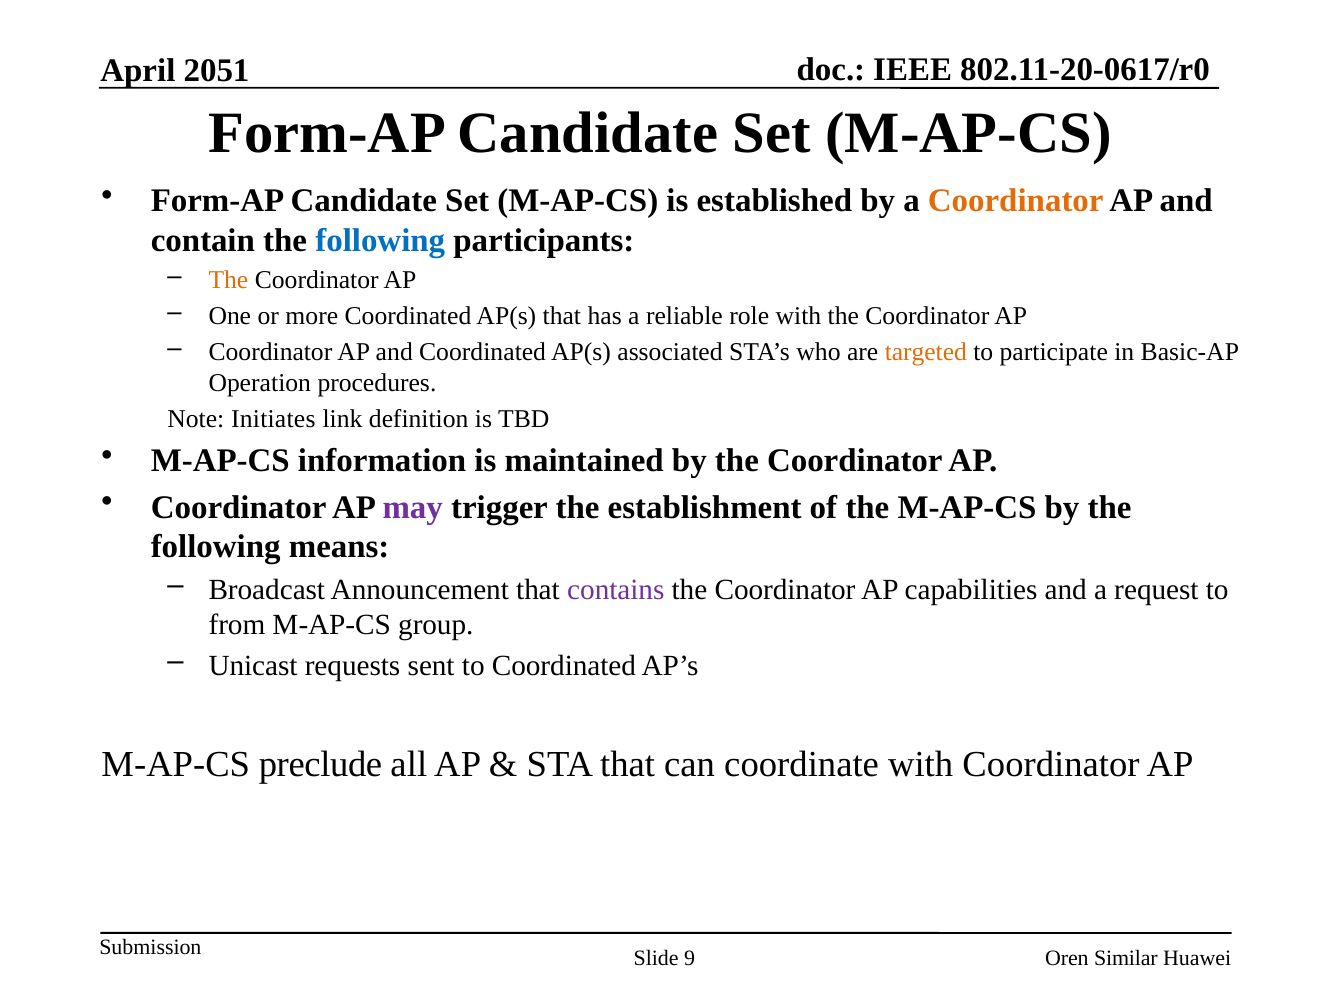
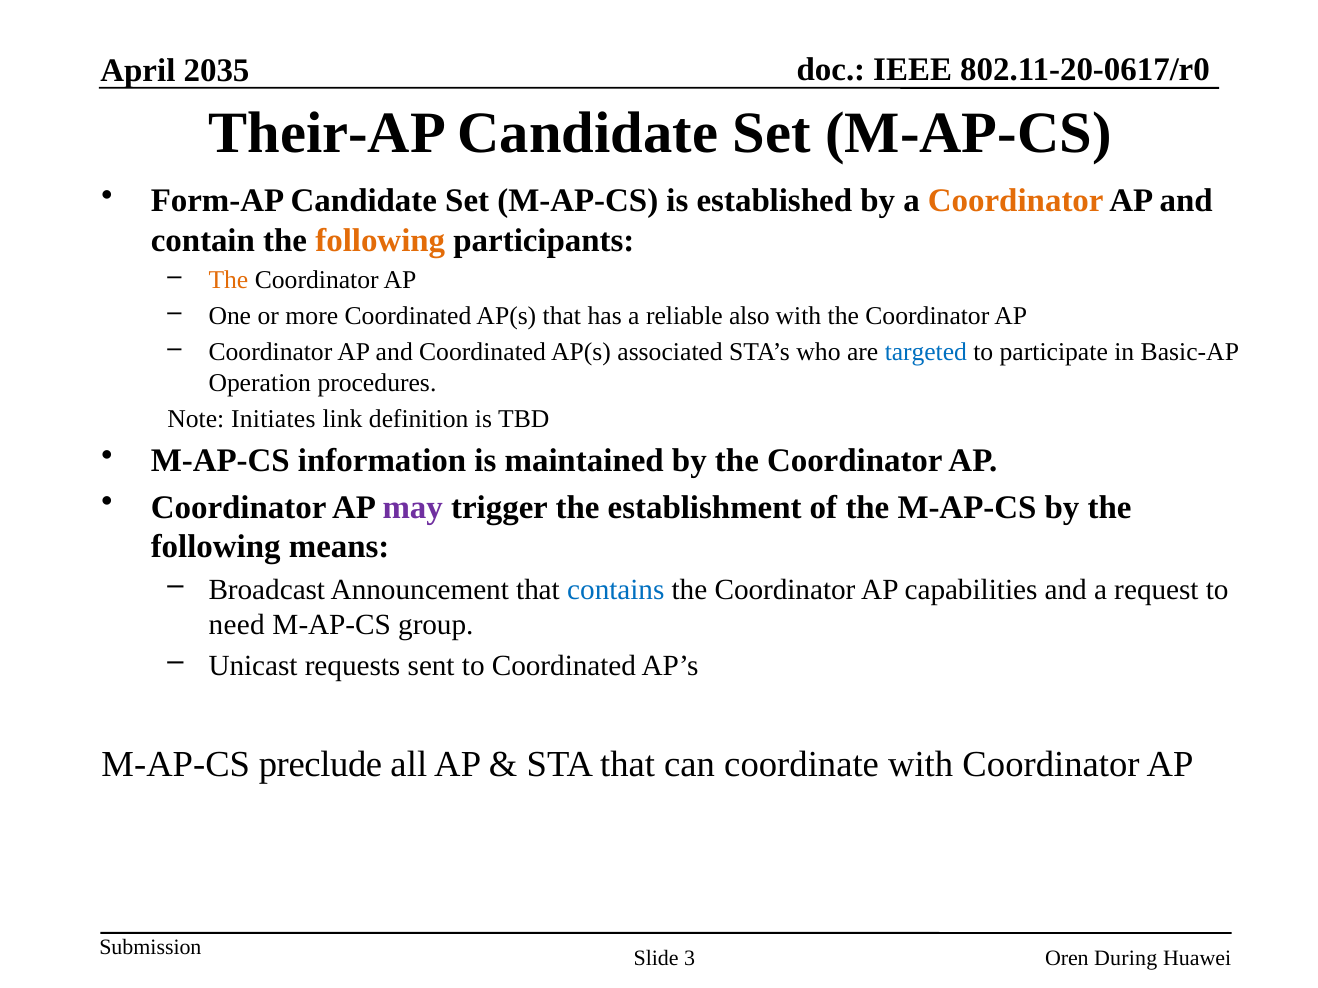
2051: 2051 -> 2035
Form-AP at (327, 133): Form-AP -> Their-AP
following at (380, 241) colour: blue -> orange
role: role -> also
targeted colour: orange -> blue
contains colour: purple -> blue
from: from -> need
9: 9 -> 3
Similar: Similar -> During
